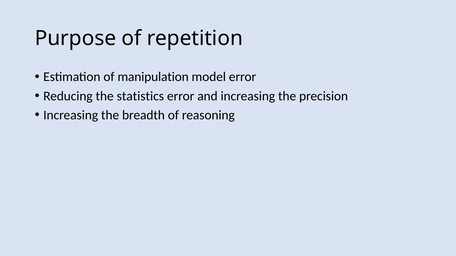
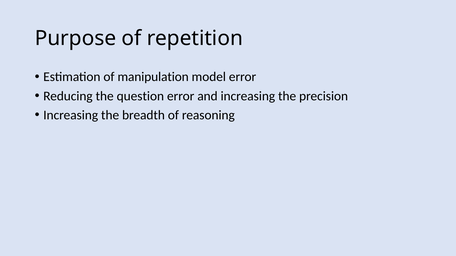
statistics: statistics -> question
